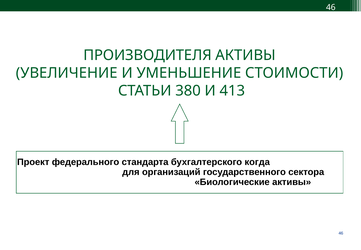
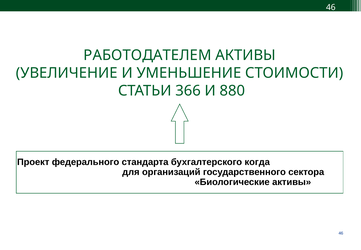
ПРОИЗВОДИТЕЛЯ: ПРОИЗВОДИТЕЛЯ -> РАБОТОДАТЕЛЕМ
380: 380 -> 366
413: 413 -> 880
